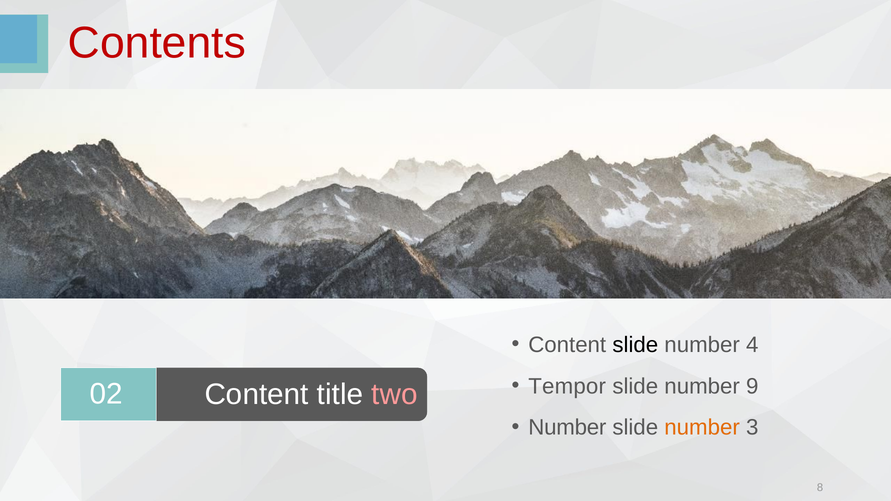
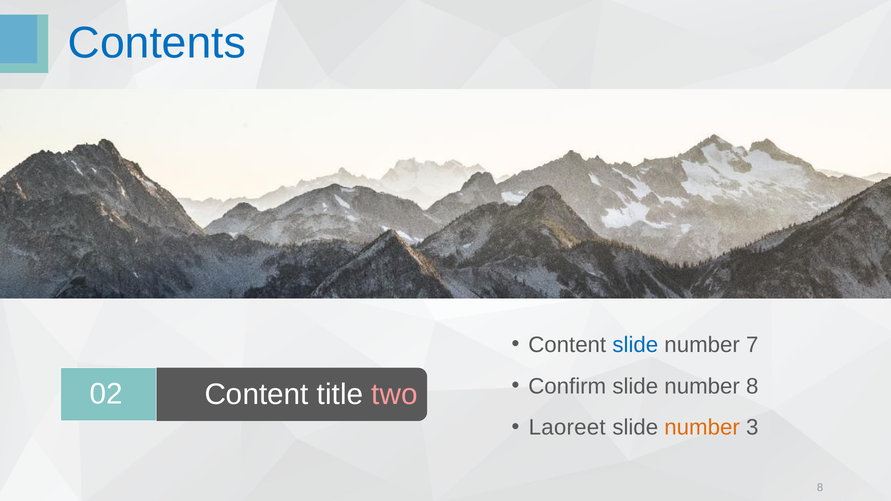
Contents colour: red -> blue
slide at (635, 345) colour: black -> blue
4: 4 -> 7
Tempor: Tempor -> Confirm
number 9: 9 -> 8
Number at (567, 428): Number -> Laoreet
